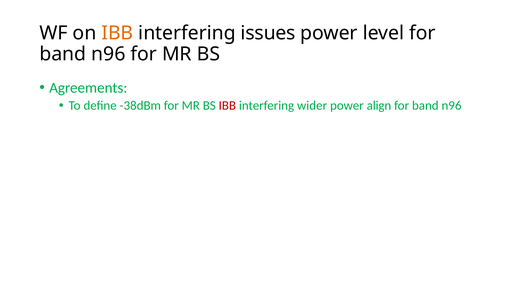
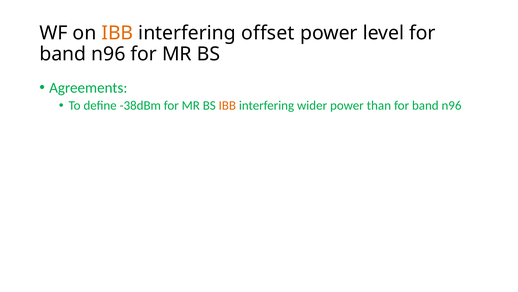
issues: issues -> offset
IBB at (227, 105) colour: red -> orange
align: align -> than
